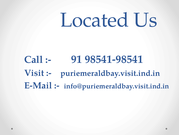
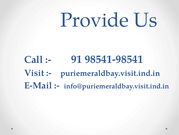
Located: Located -> Provide
